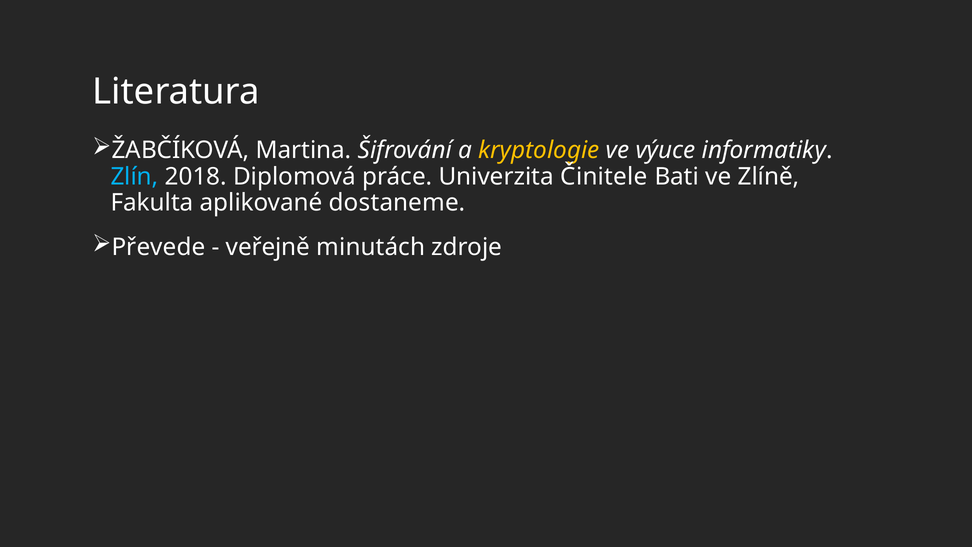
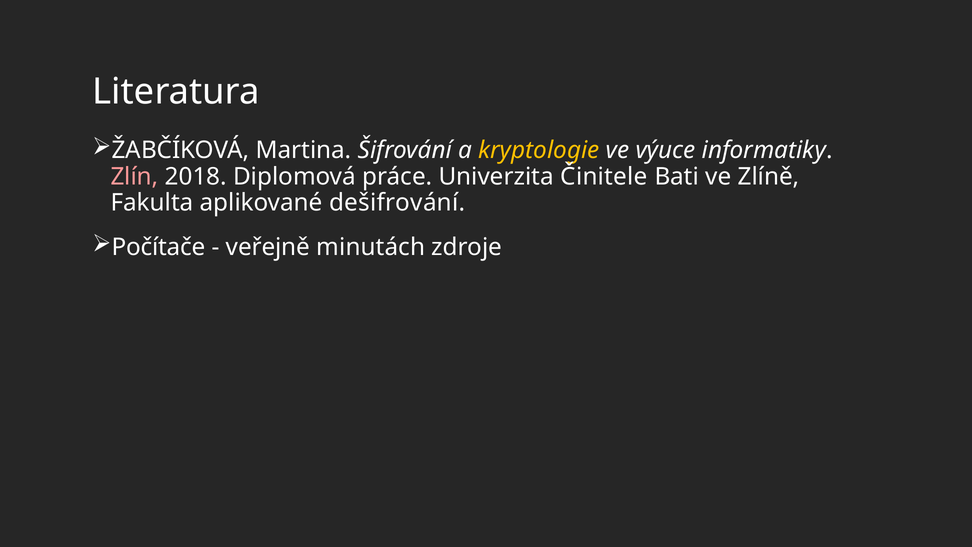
Zlín colour: light blue -> pink
dostaneme: dostaneme -> dešifrování
Převede: Převede -> Počítače
